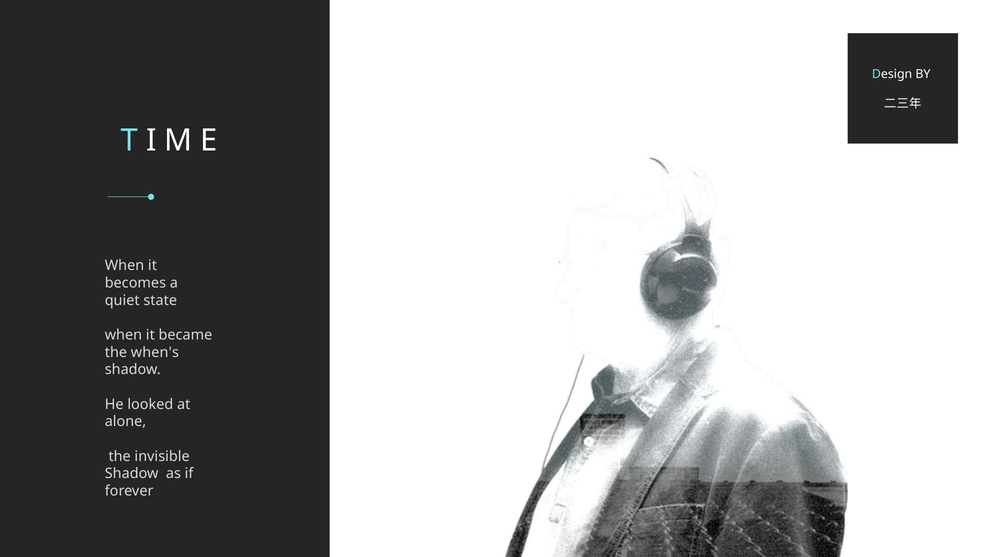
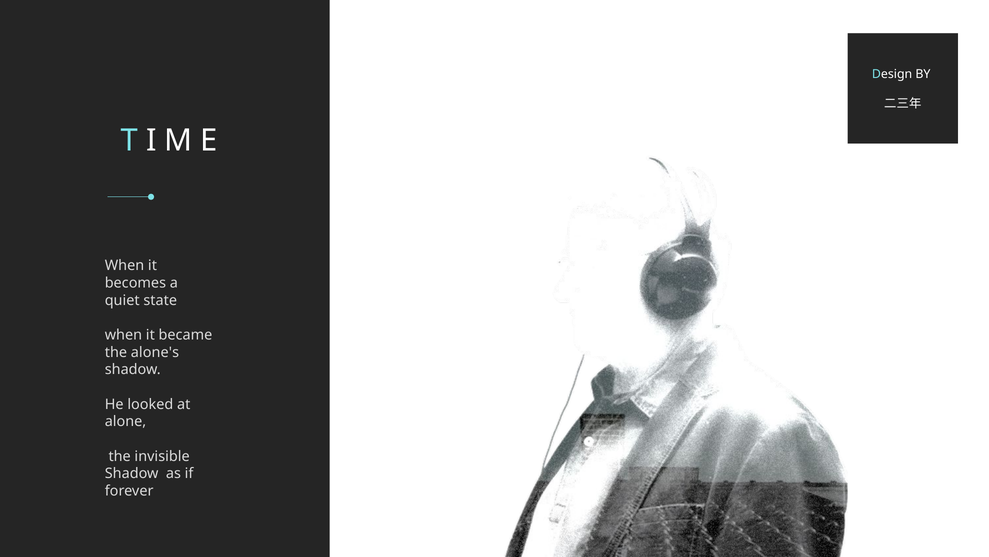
when's: when's -> alone's
